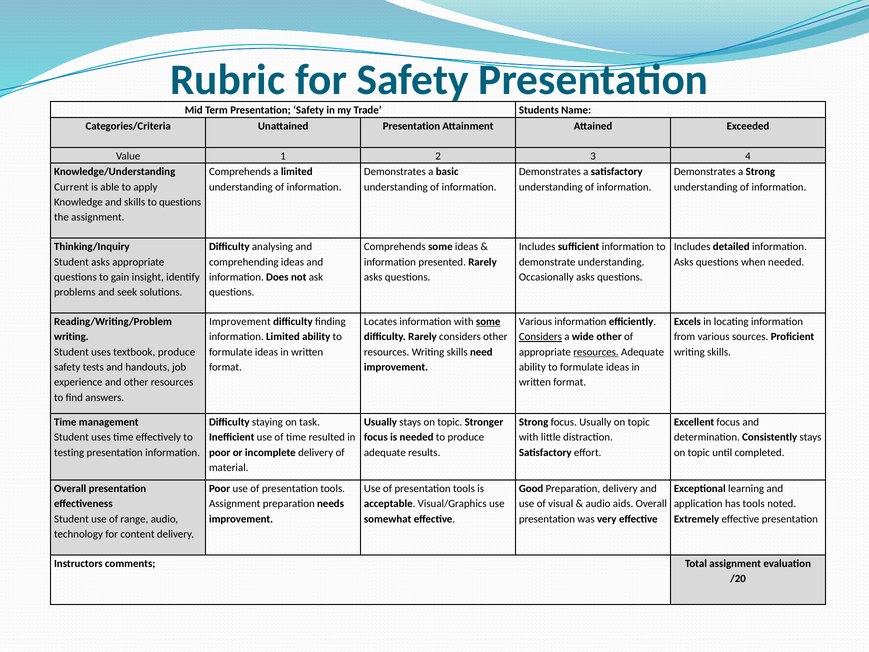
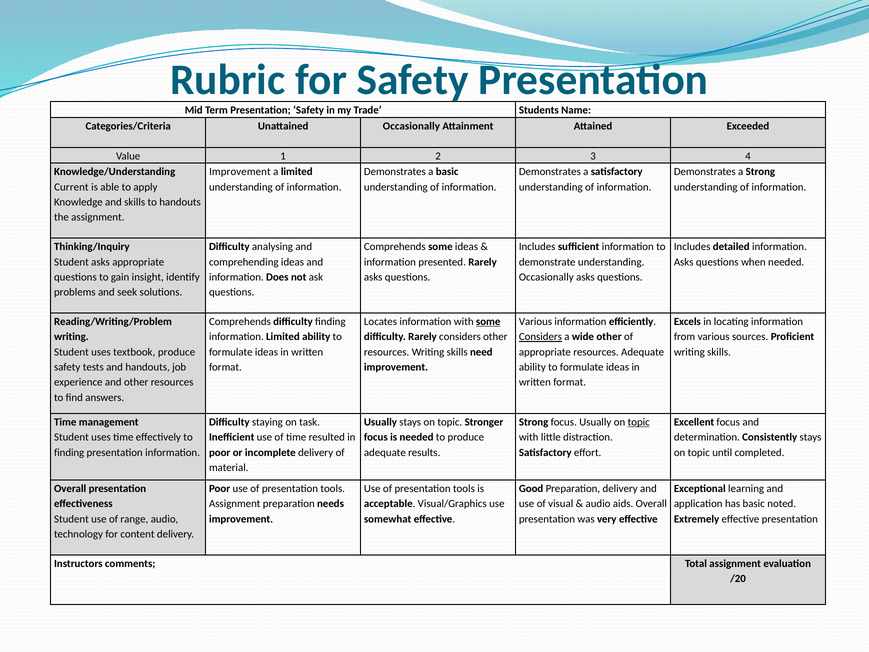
Unattained Presentation: Presentation -> Occasionally
Comprehends at (240, 172): Comprehends -> Improvement
to questions: questions -> handouts
Improvement at (240, 322): Improvement -> Comprehends
resources at (596, 352) underline: present -> none
topic at (639, 422) underline: none -> present
testing at (69, 452): testing -> finding
has tools: tools -> basic
